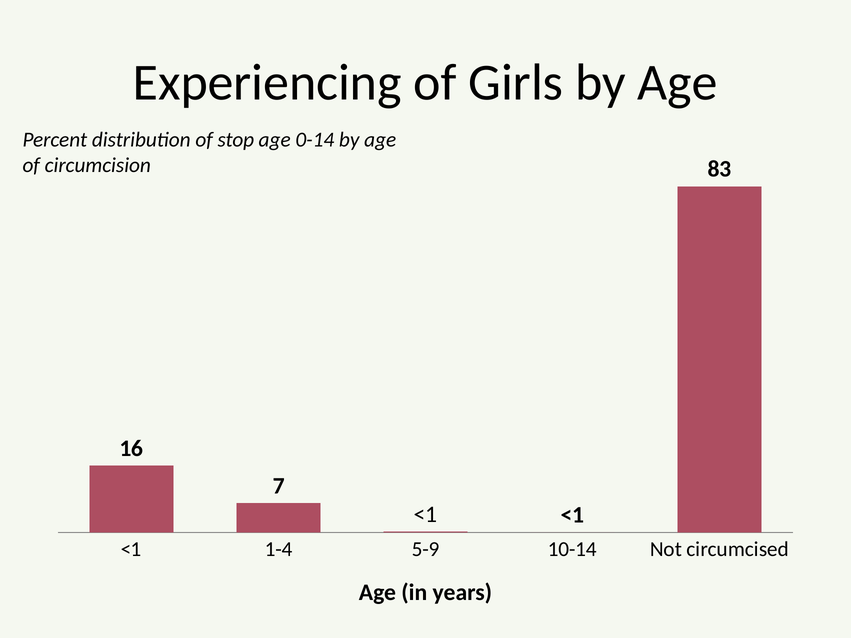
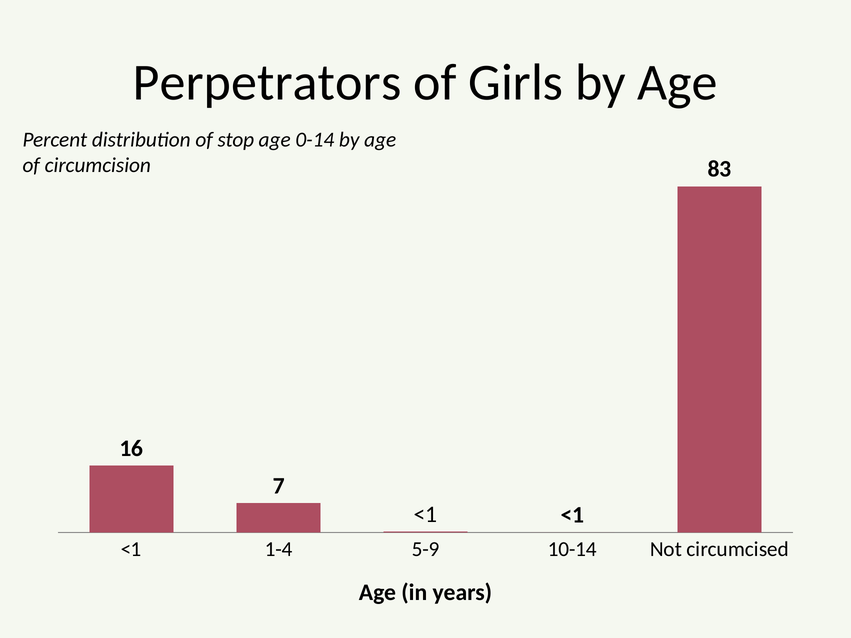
Experiencing: Experiencing -> Perpetrators
